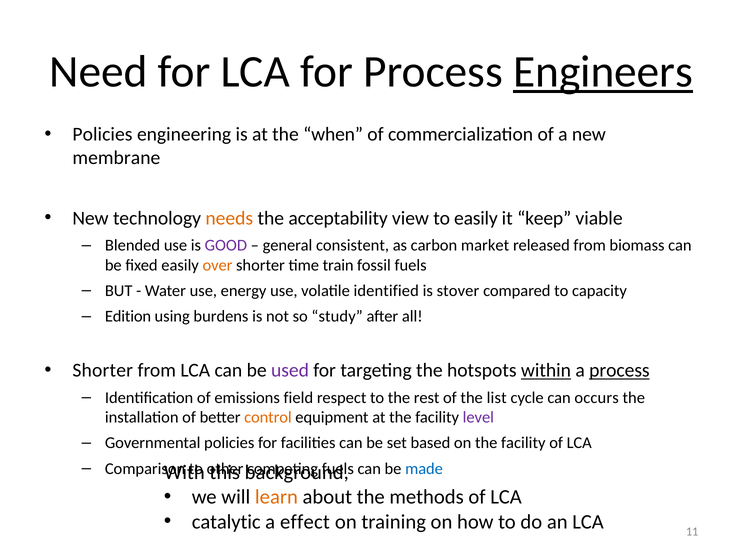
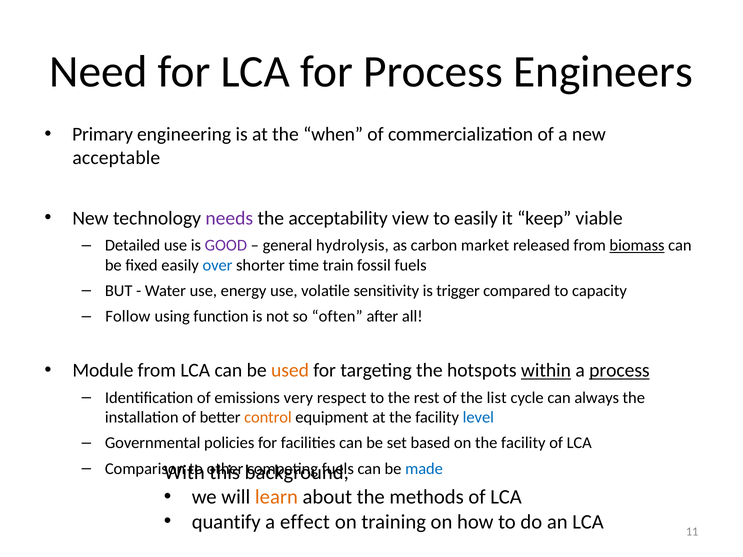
Engineers underline: present -> none
Policies at (102, 134): Policies -> Primary
membrane: membrane -> acceptable
needs colour: orange -> purple
Blended: Blended -> Detailed
consistent: consistent -> hydrolysis
biomass underline: none -> present
over colour: orange -> blue
identified: identified -> sensitivity
stover: stover -> trigger
Edition: Edition -> Follow
burdens: burdens -> function
study: study -> often
Shorter at (103, 371): Shorter -> Module
used colour: purple -> orange
field: field -> very
occurs: occurs -> always
level colour: purple -> blue
catalytic: catalytic -> quantify
